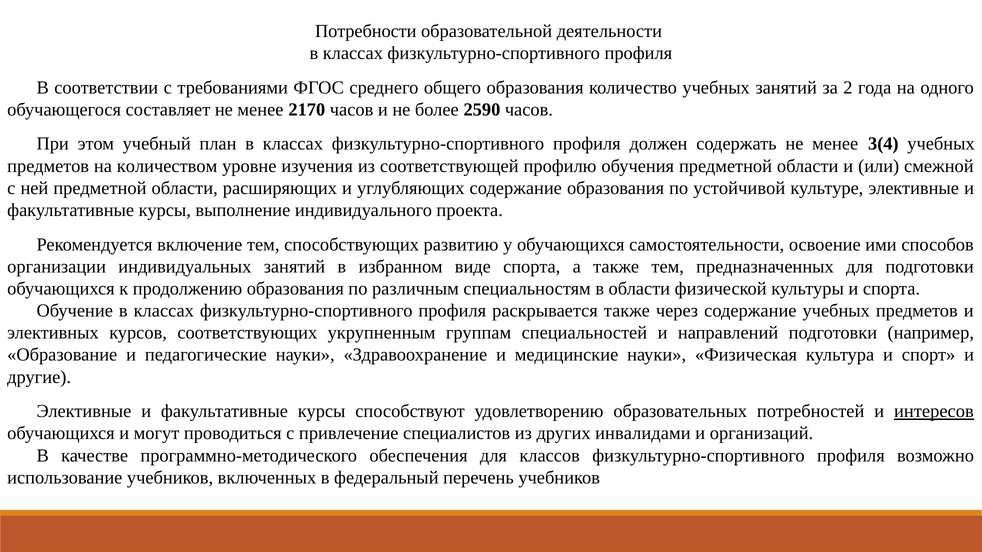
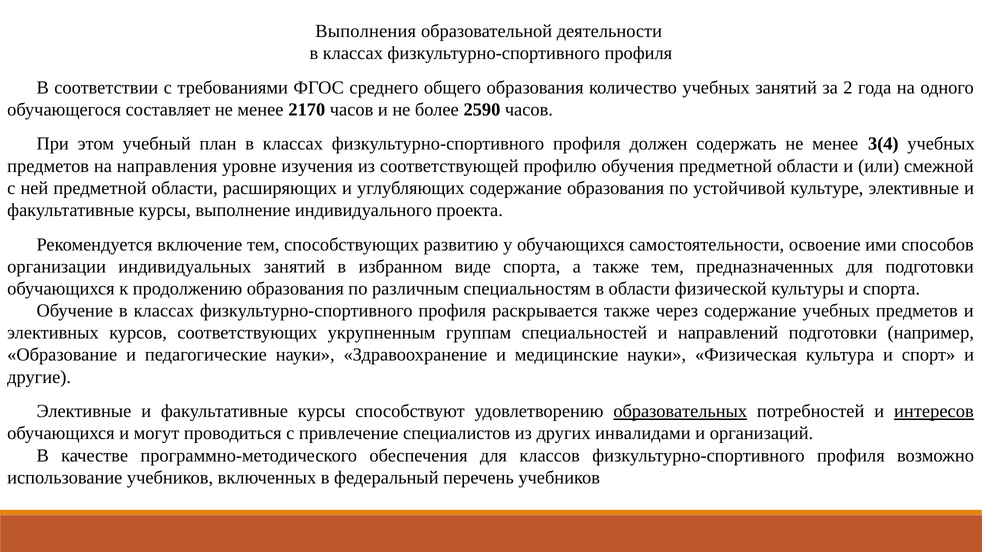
Потребности: Потребности -> Выполнения
количеством: количеством -> направления
образовательных underline: none -> present
